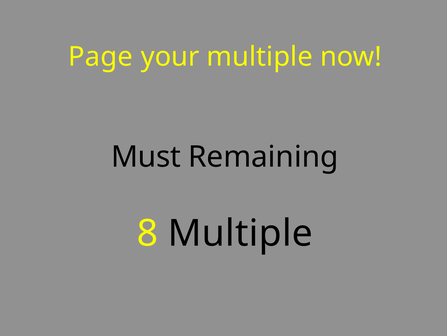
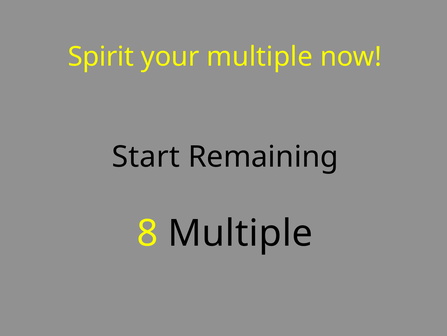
Page: Page -> Spirit
Must: Must -> Start
